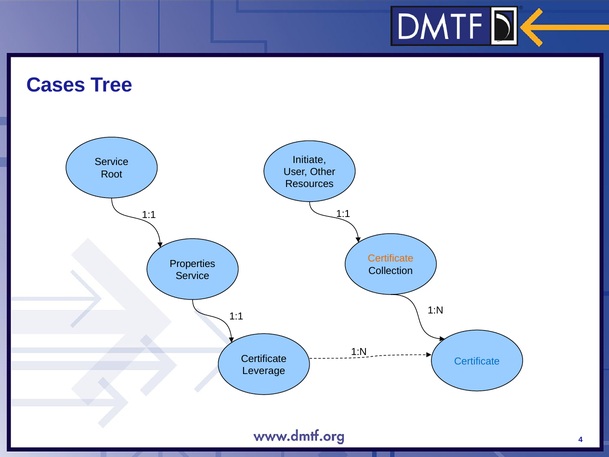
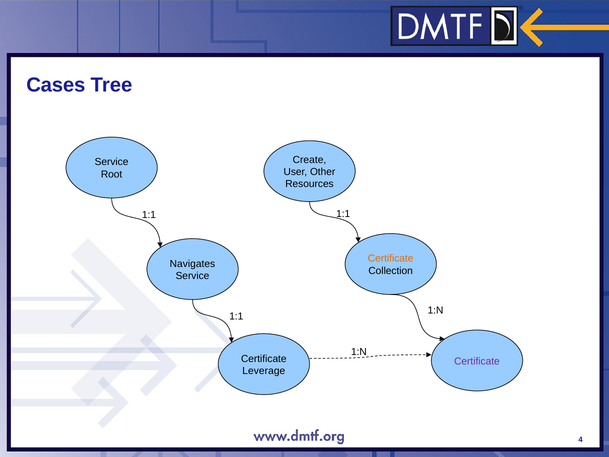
Initiate: Initiate -> Create
Properties: Properties -> Navigates
Certificate at (477, 361) colour: blue -> purple
